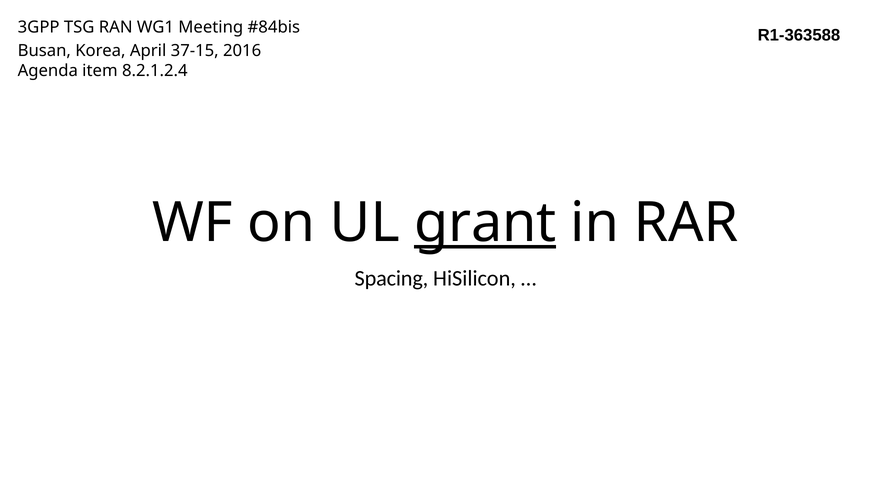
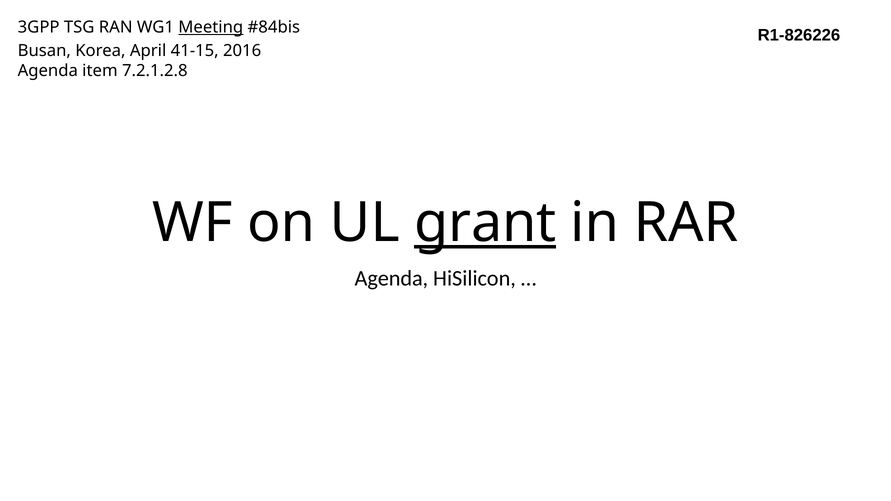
Meeting underline: none -> present
R1-363588: R1-363588 -> R1-826226
37-15: 37-15 -> 41-15
8.2.1.2.4: 8.2.1.2.4 -> 7.2.1.2.8
Spacing at (391, 278): Spacing -> Agenda
